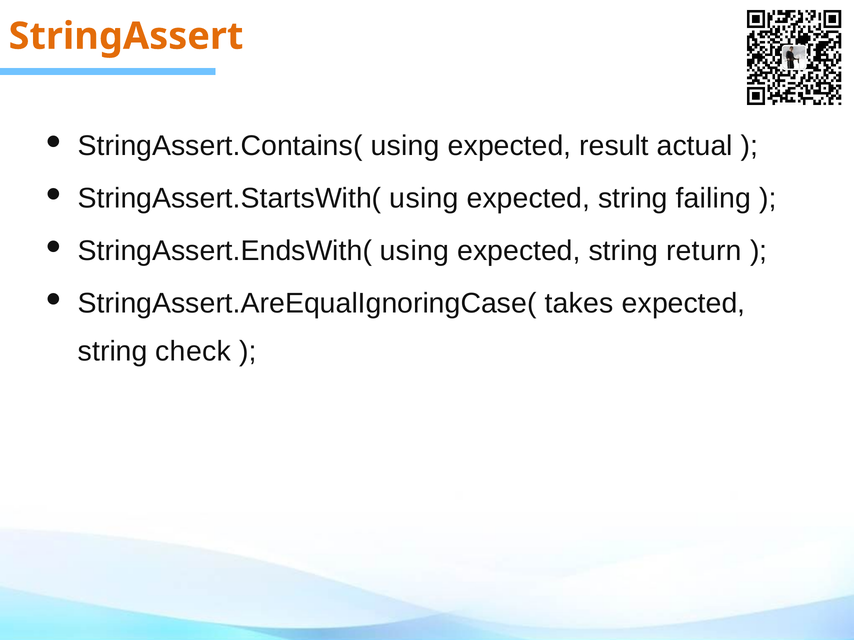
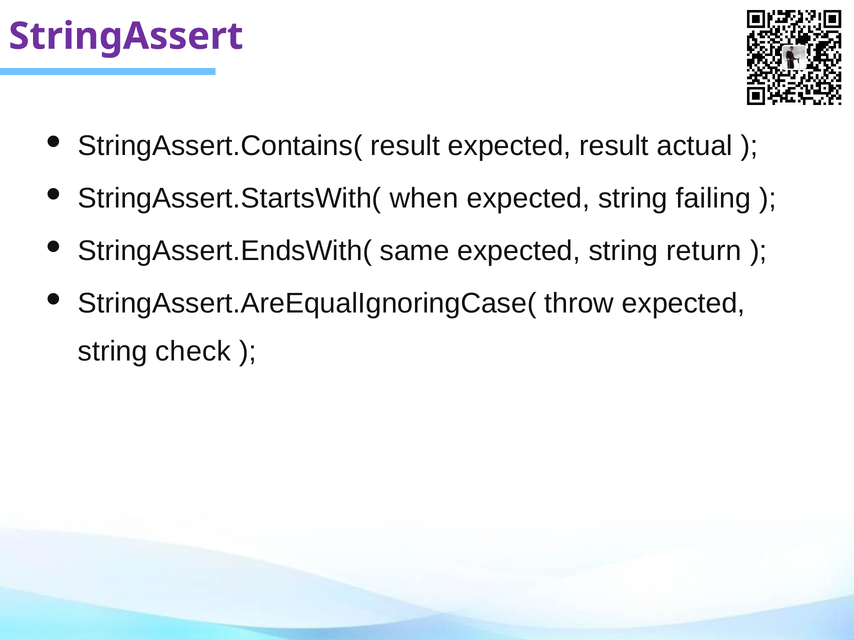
StringAssert colour: orange -> purple
StringAssert.Contains( using: using -> result
StringAssert.StartsWith( using: using -> when
StringAssert.EndsWith( using: using -> same
takes: takes -> throw
